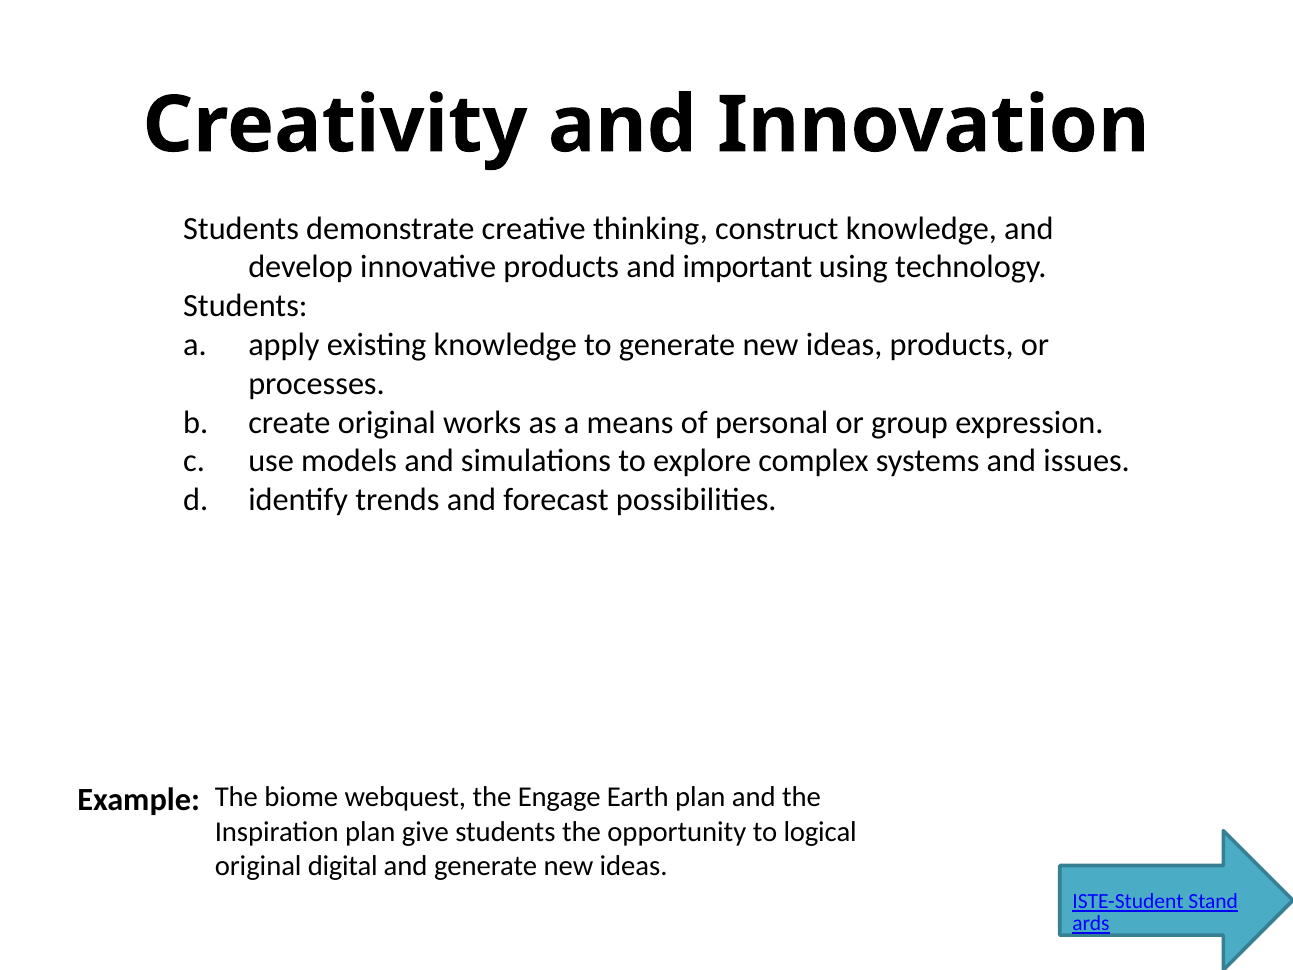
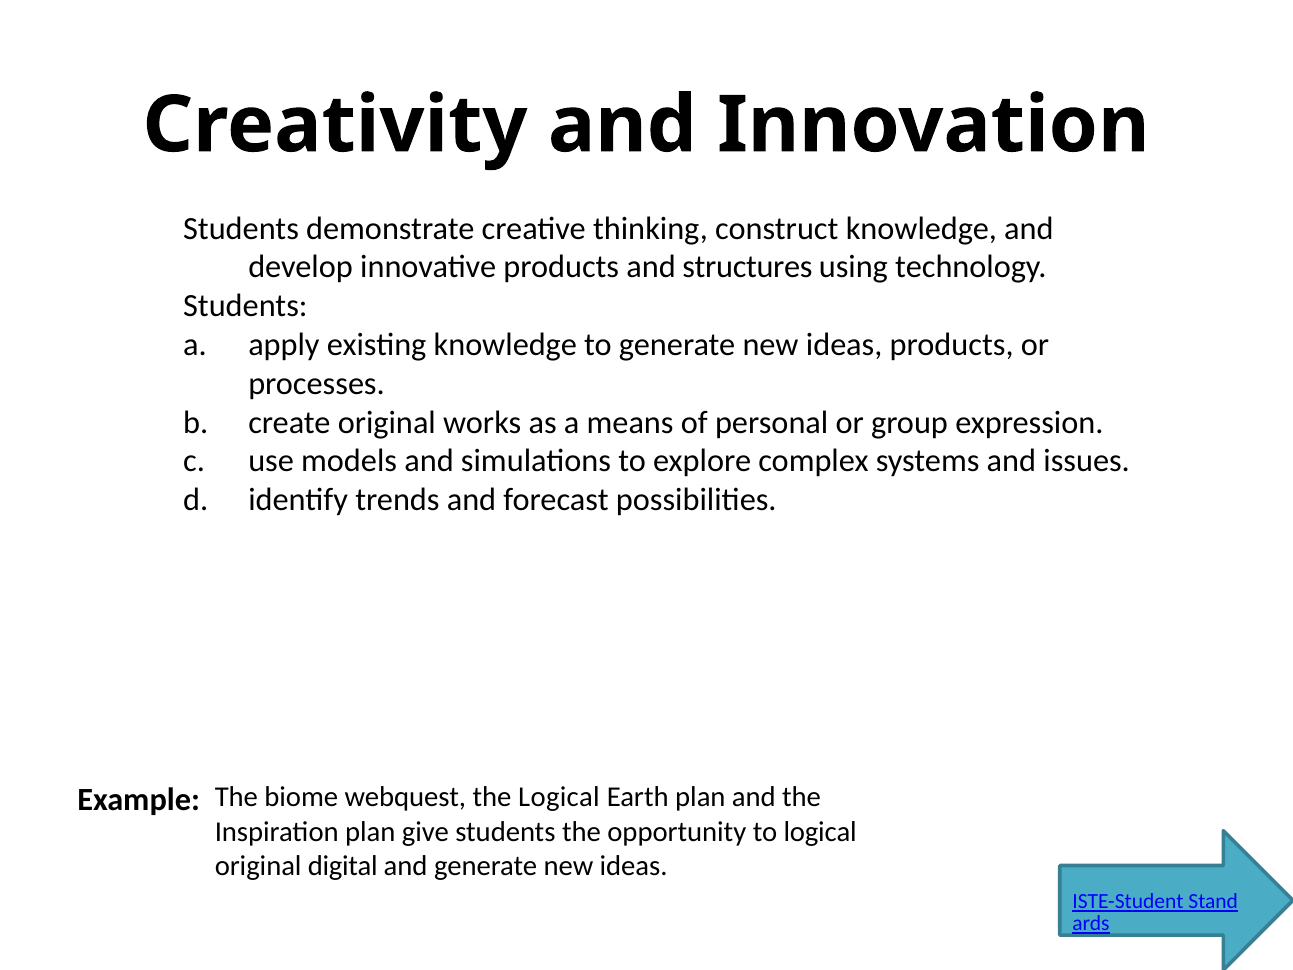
important: important -> structures
the Engage: Engage -> Logical
